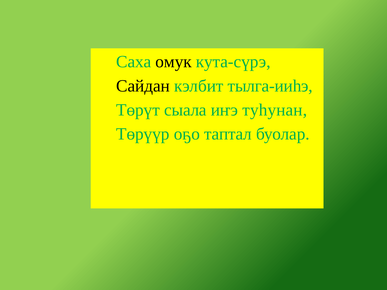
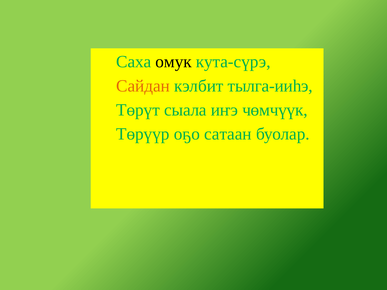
Сайдан colour: black -> orange
туһунан: туһунан -> чөмчүүк
таптал: таптал -> сатаан
